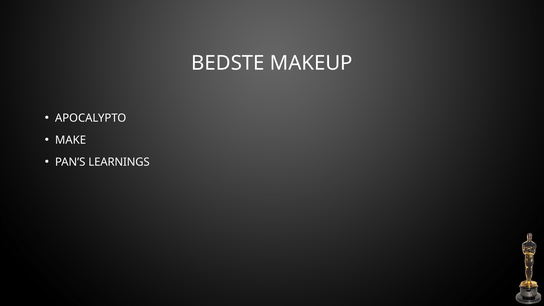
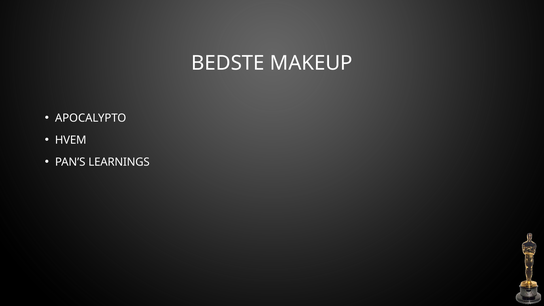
MAKE: MAKE -> HVEM
